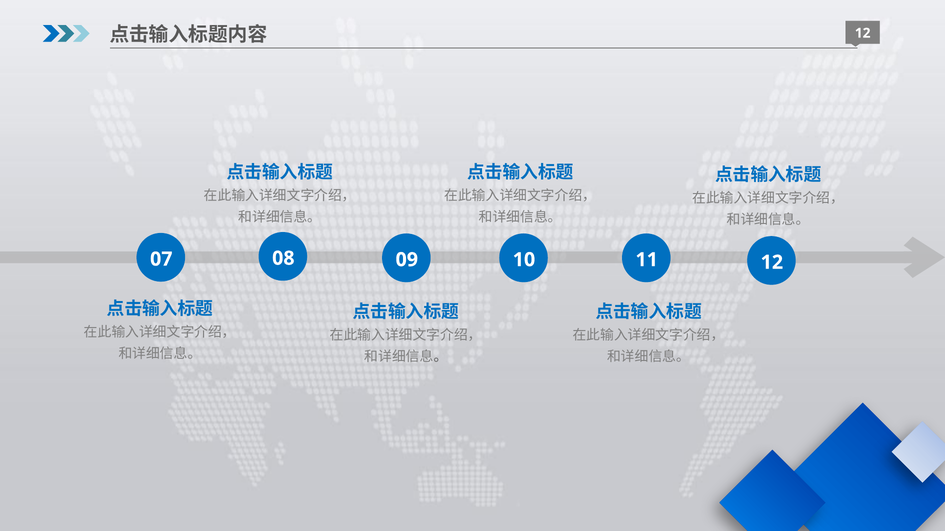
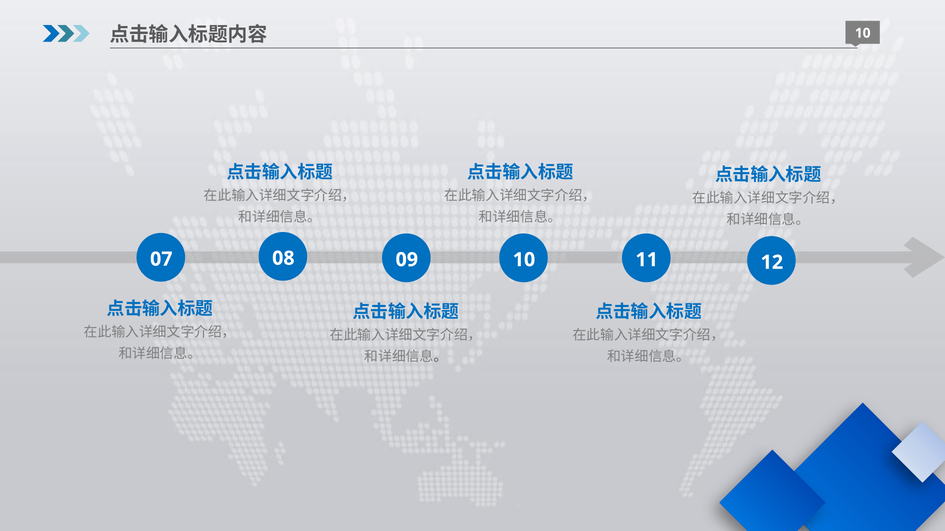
12 at (863, 33): 12 -> 10
